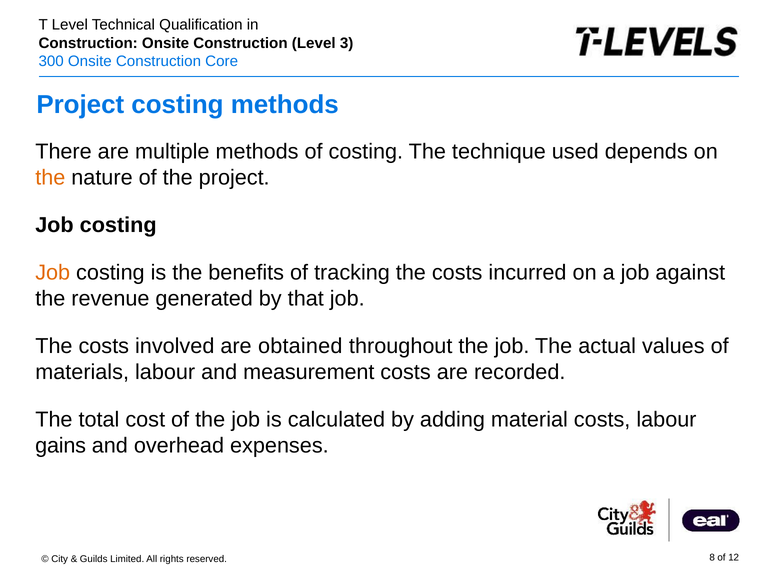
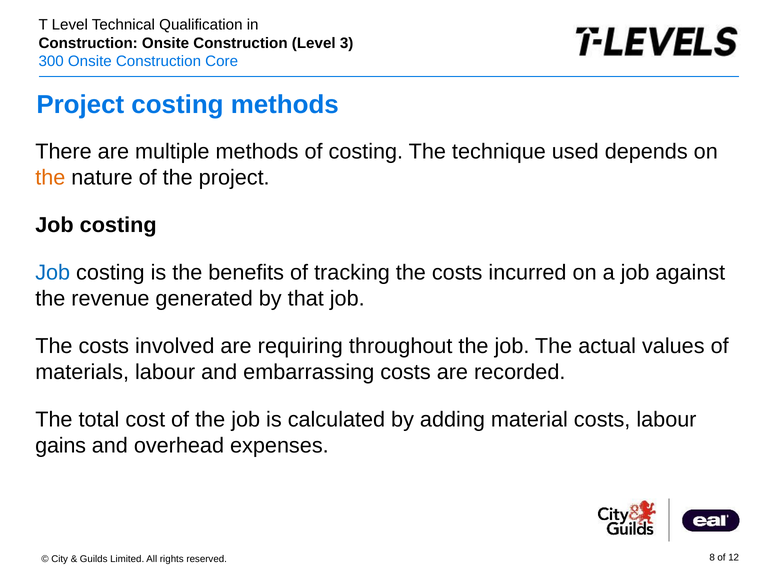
Job at (53, 273) colour: orange -> blue
obtained: obtained -> requiring
measurement: measurement -> embarrassing
